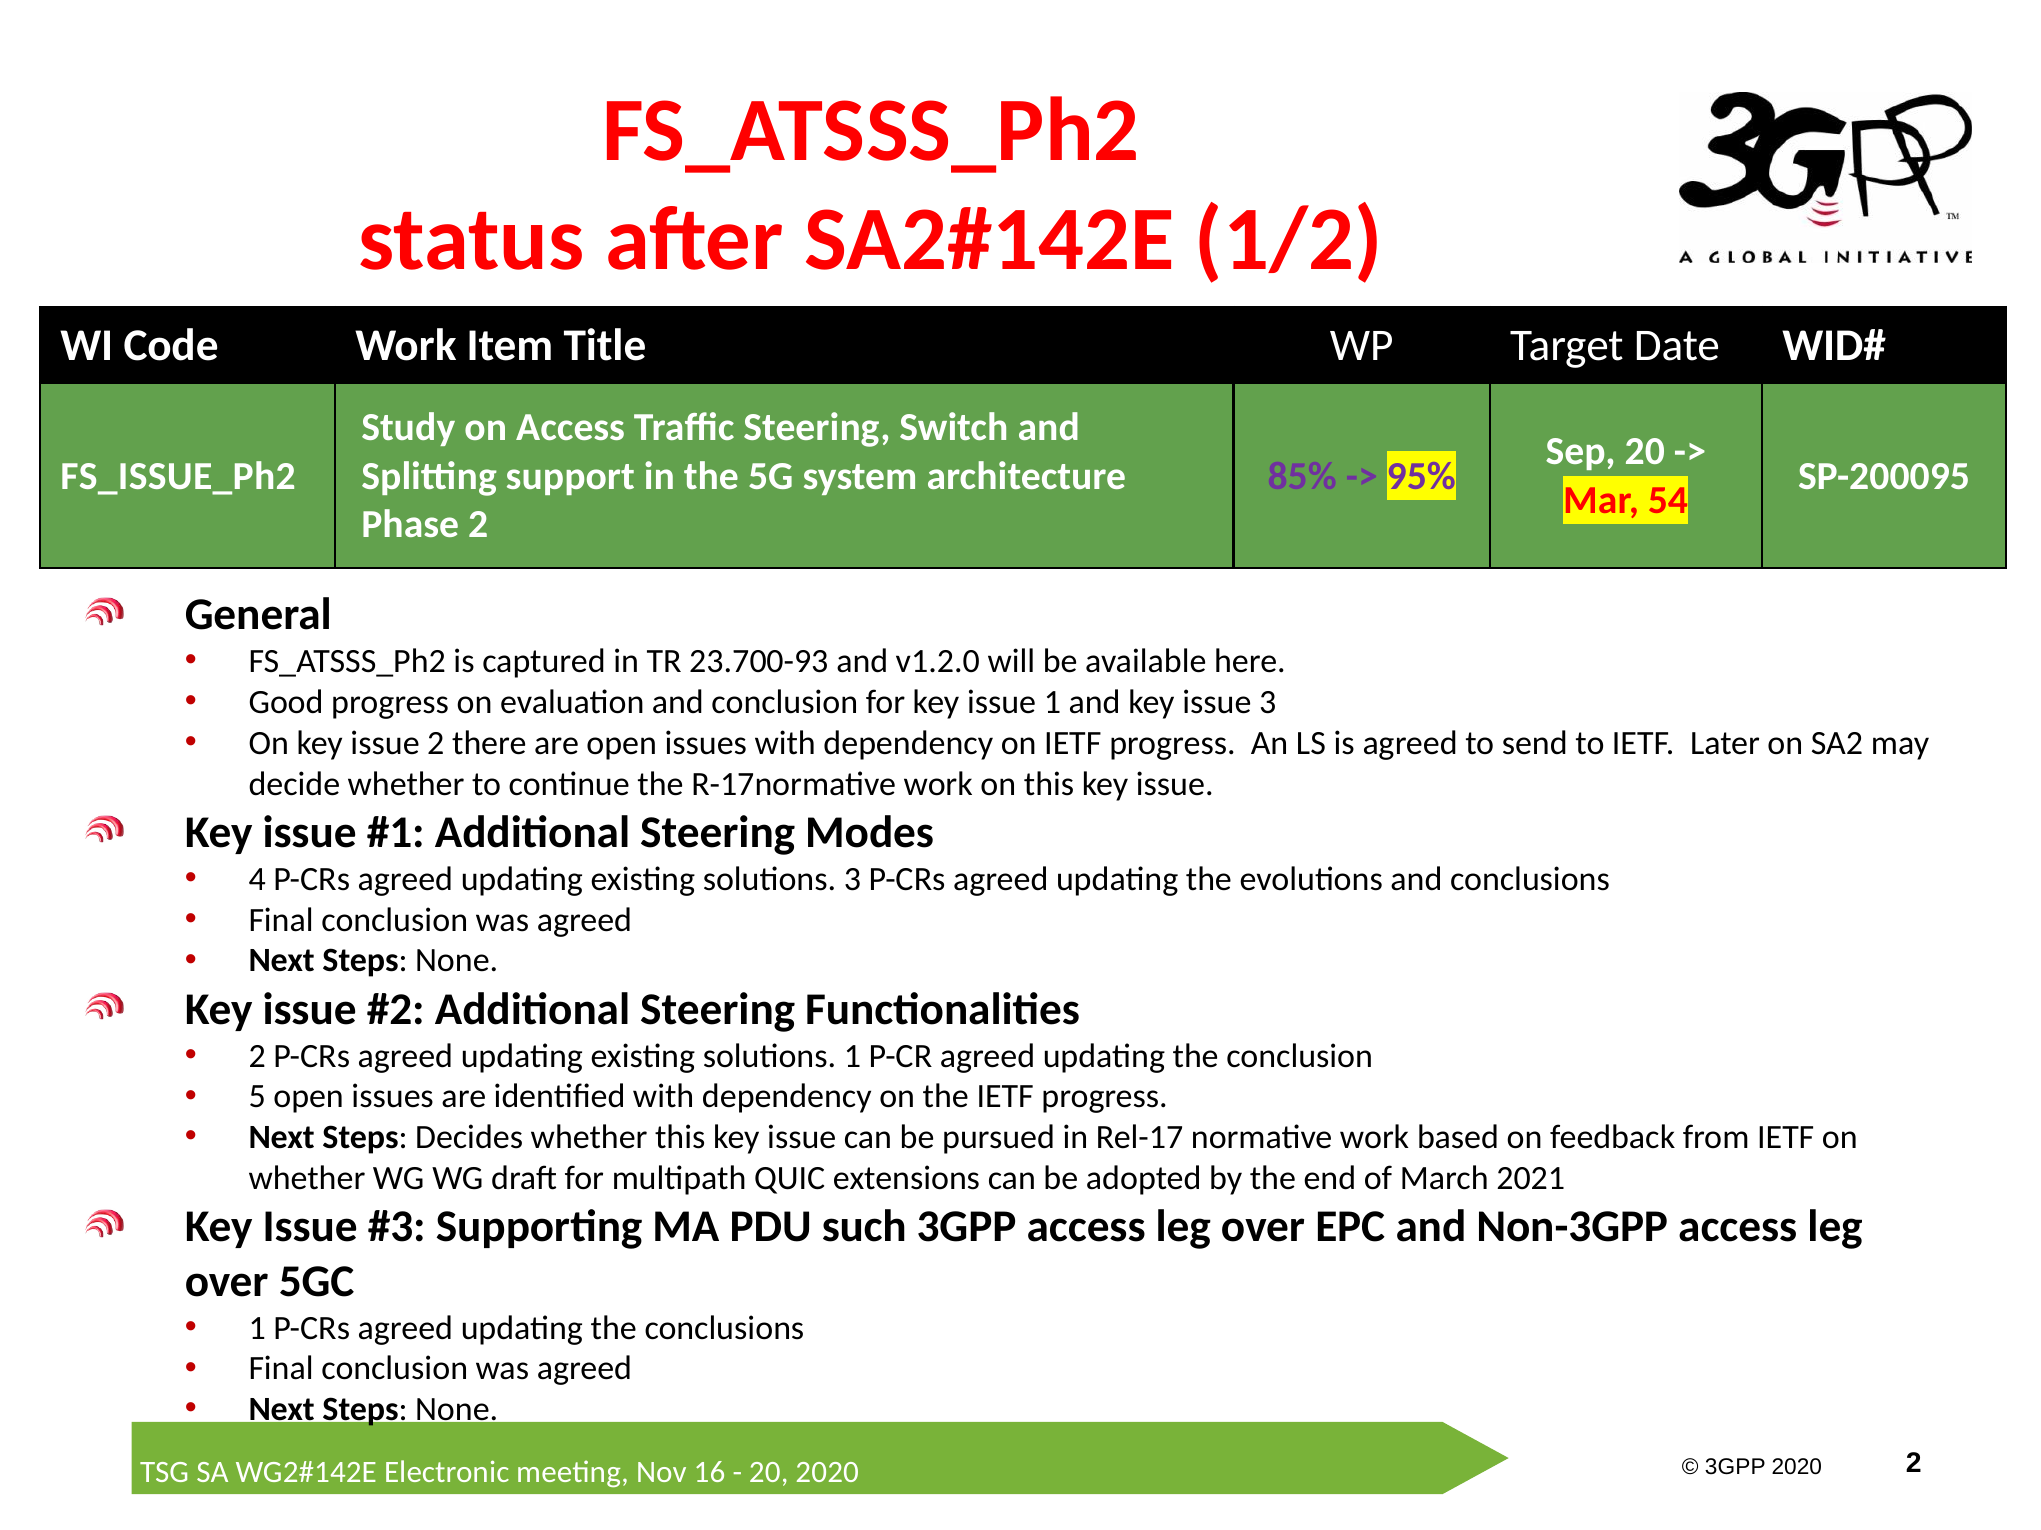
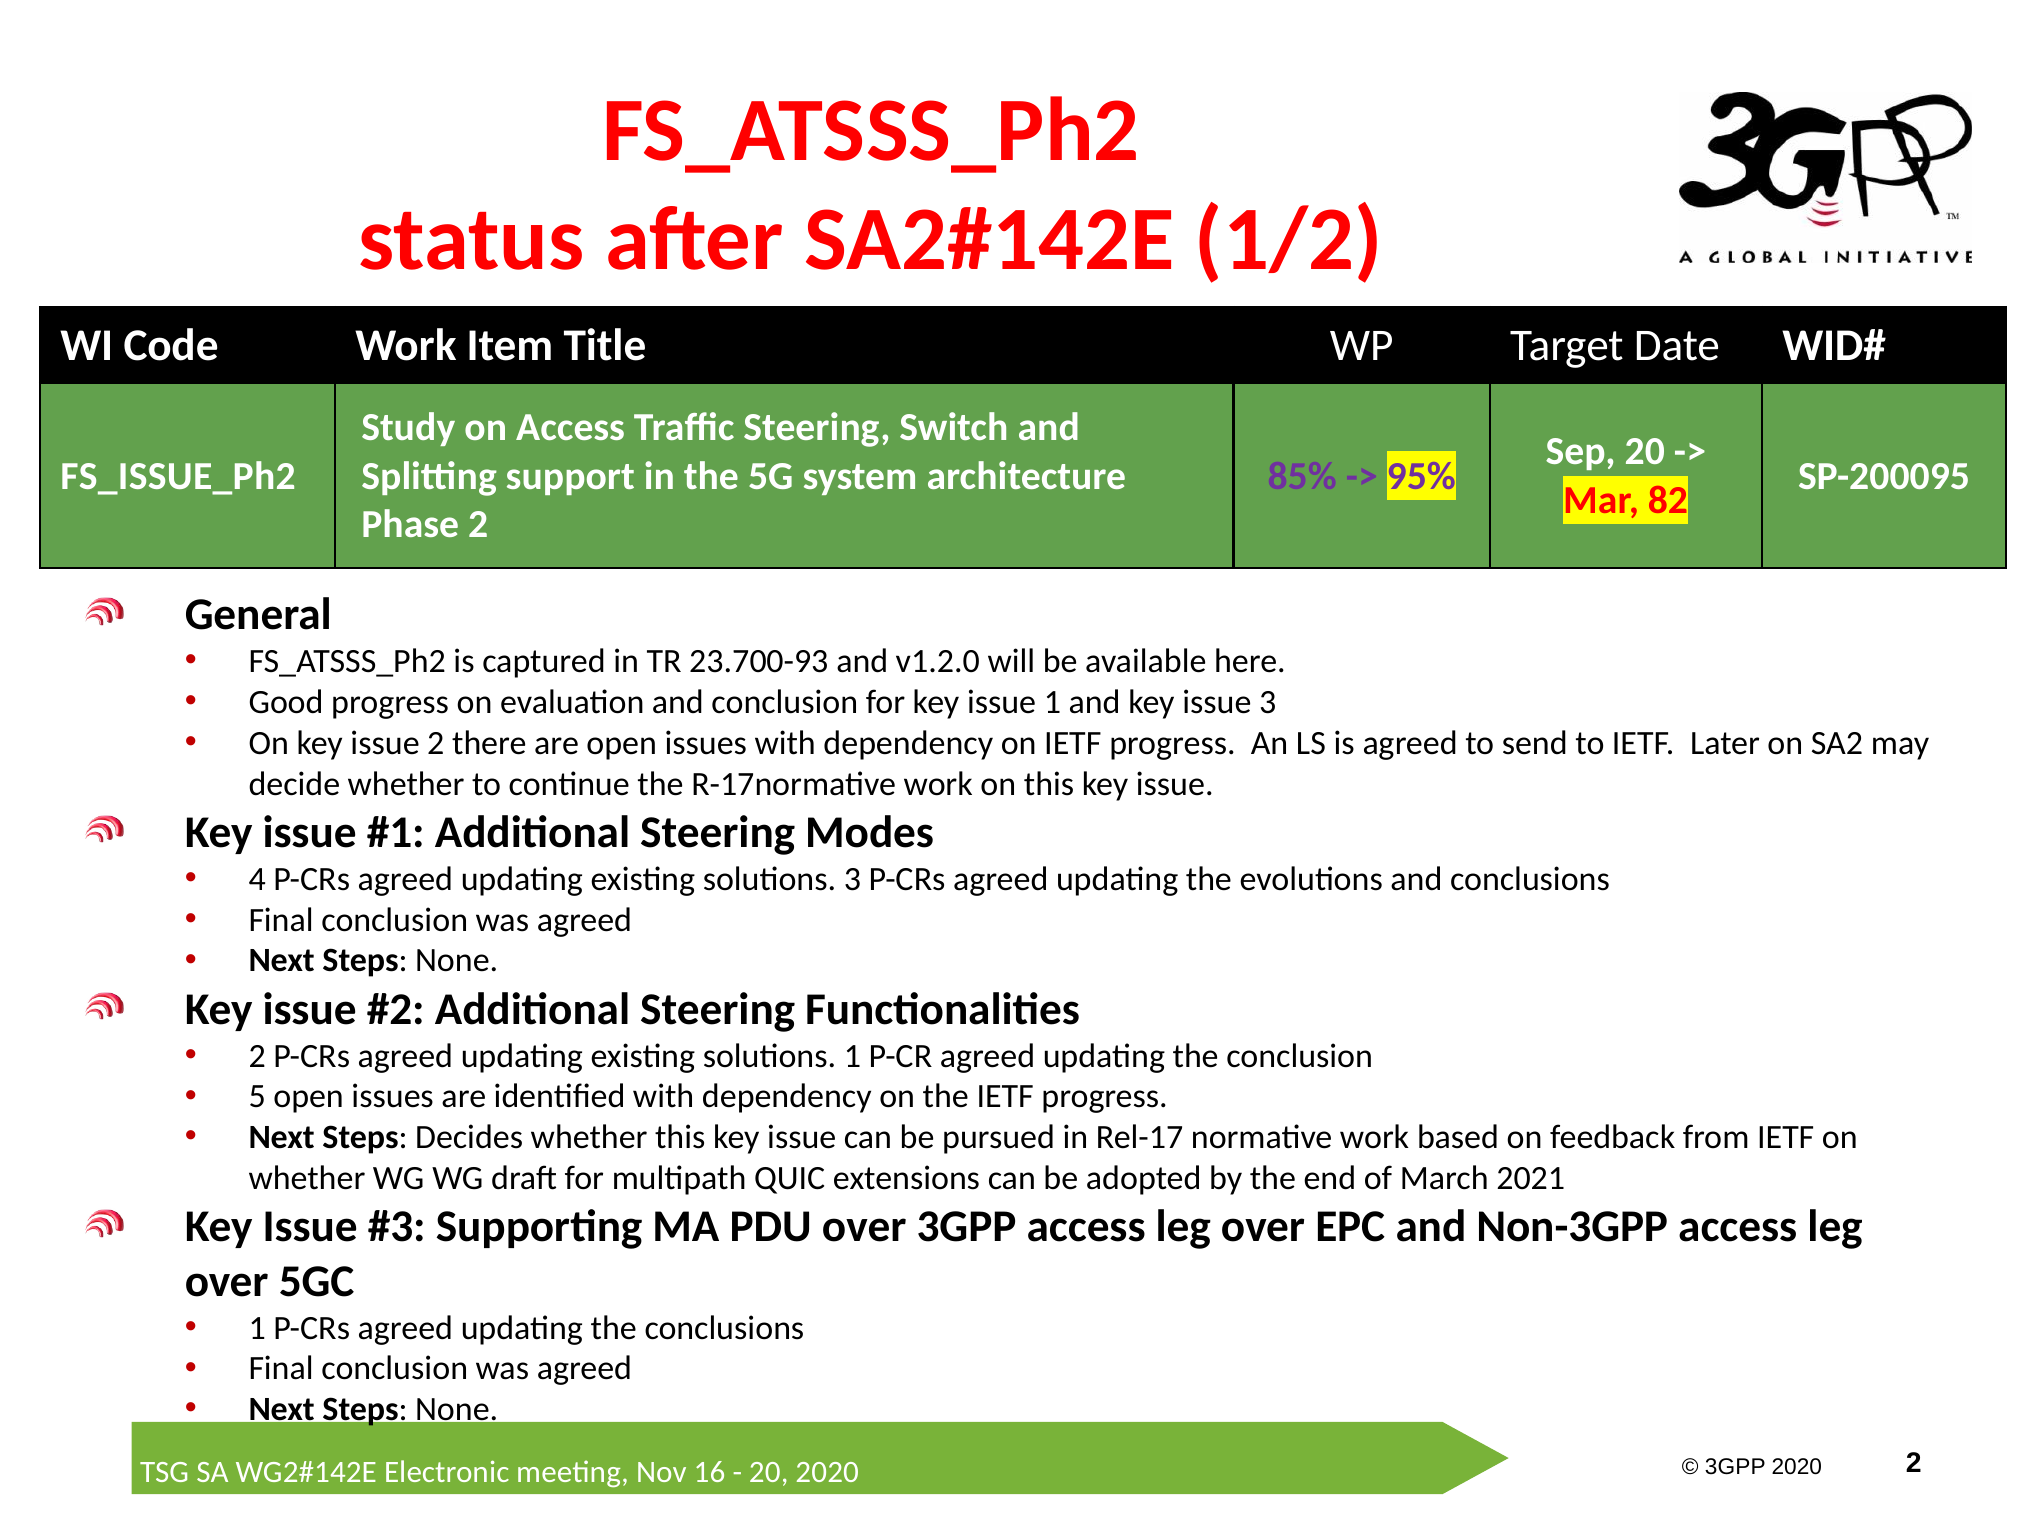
54: 54 -> 82
PDU such: such -> over
